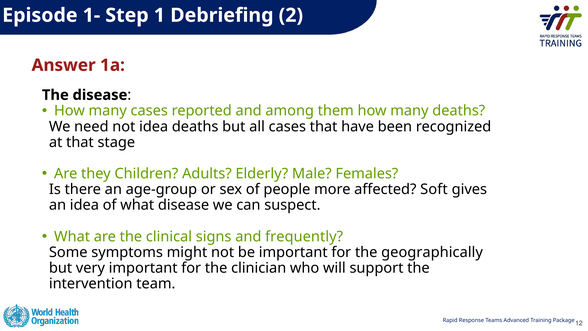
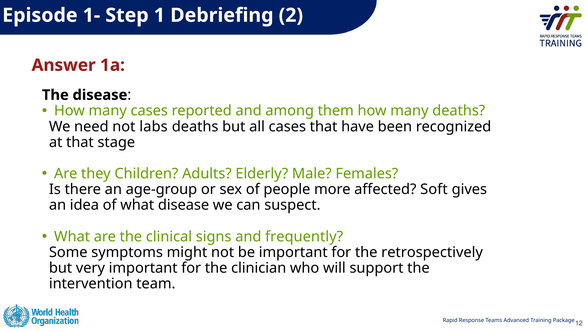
not idea: idea -> labs
geographically: geographically -> retrospectively
